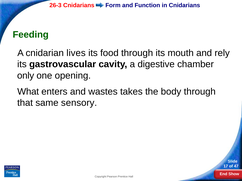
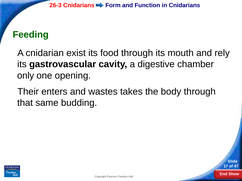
lives: lives -> exist
What: What -> Their
sensory: sensory -> budding
